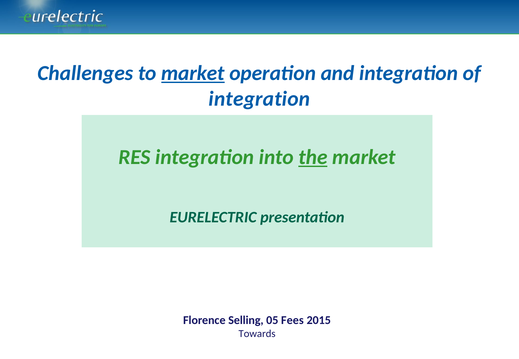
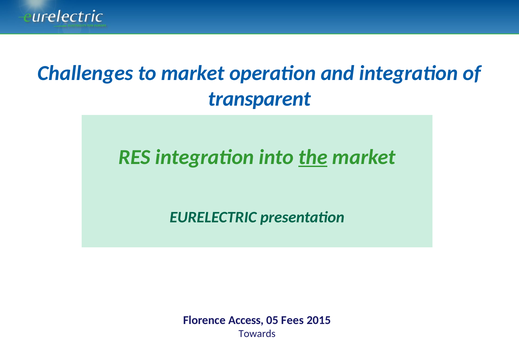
market at (193, 73) underline: present -> none
integration at (259, 99): integration -> transparent
Selling: Selling -> Access
